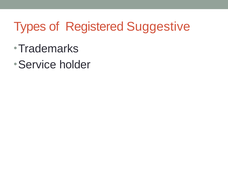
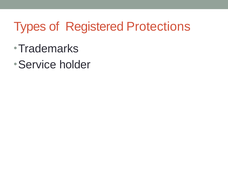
Suggestive: Suggestive -> Protections
